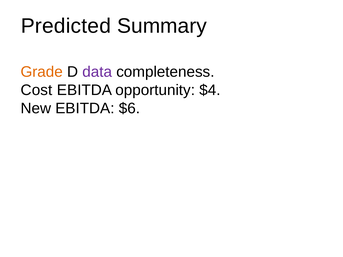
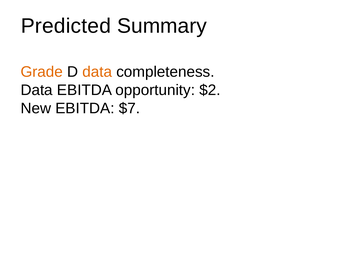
data at (97, 72) colour: purple -> orange
Cost at (37, 90): Cost -> Data
$4: $4 -> $2
$6: $6 -> $7
